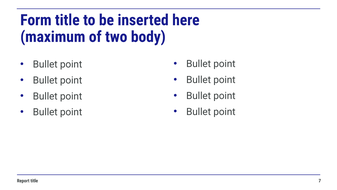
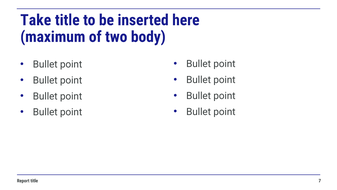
Form: Form -> Take
